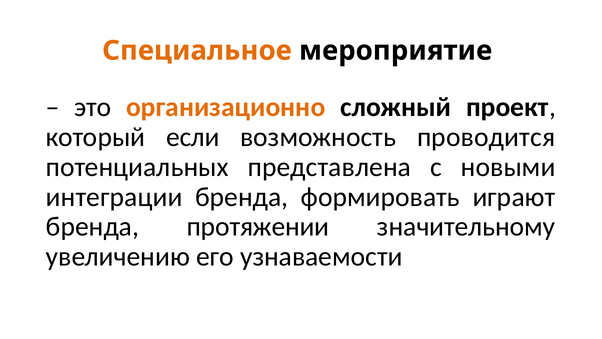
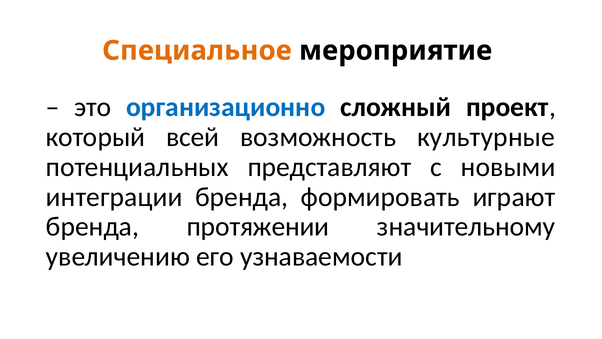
организационно colour: orange -> blue
если: если -> всей
проводится: проводится -> культурные
представлена: представлена -> представляют
